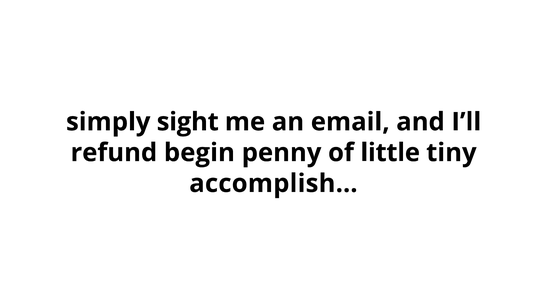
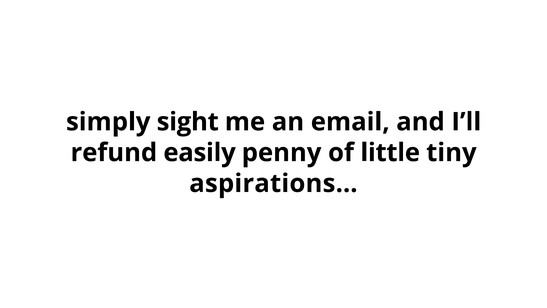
begin: begin -> easily
accomplish…: accomplish… -> aspirations…
